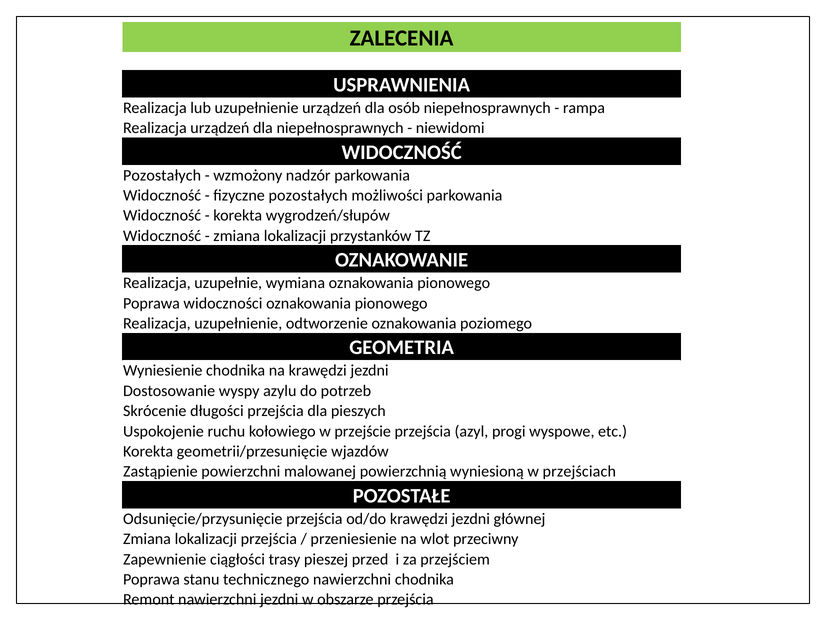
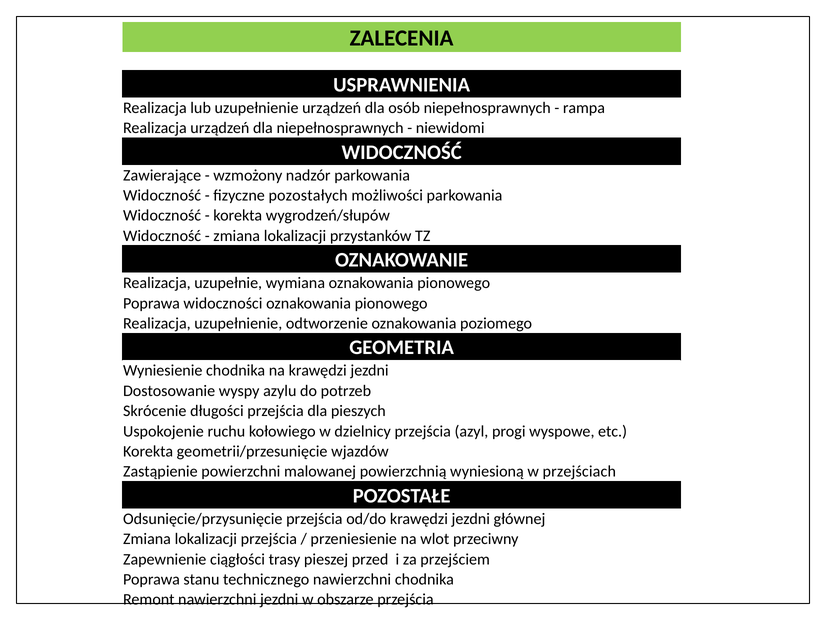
Pozostałych at (162, 175): Pozostałych -> Zawierające
przejście: przejście -> dzielnicy
